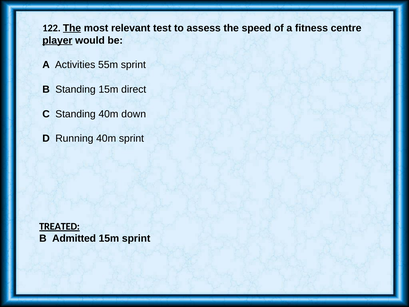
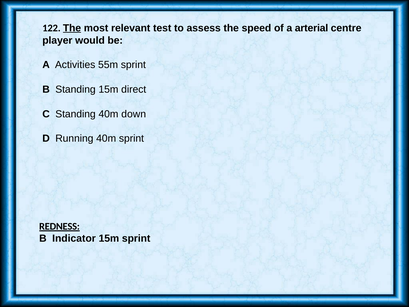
fitness: fitness -> arterial
player underline: present -> none
TREATED: TREATED -> REDNESS
Admitted: Admitted -> Indicator
